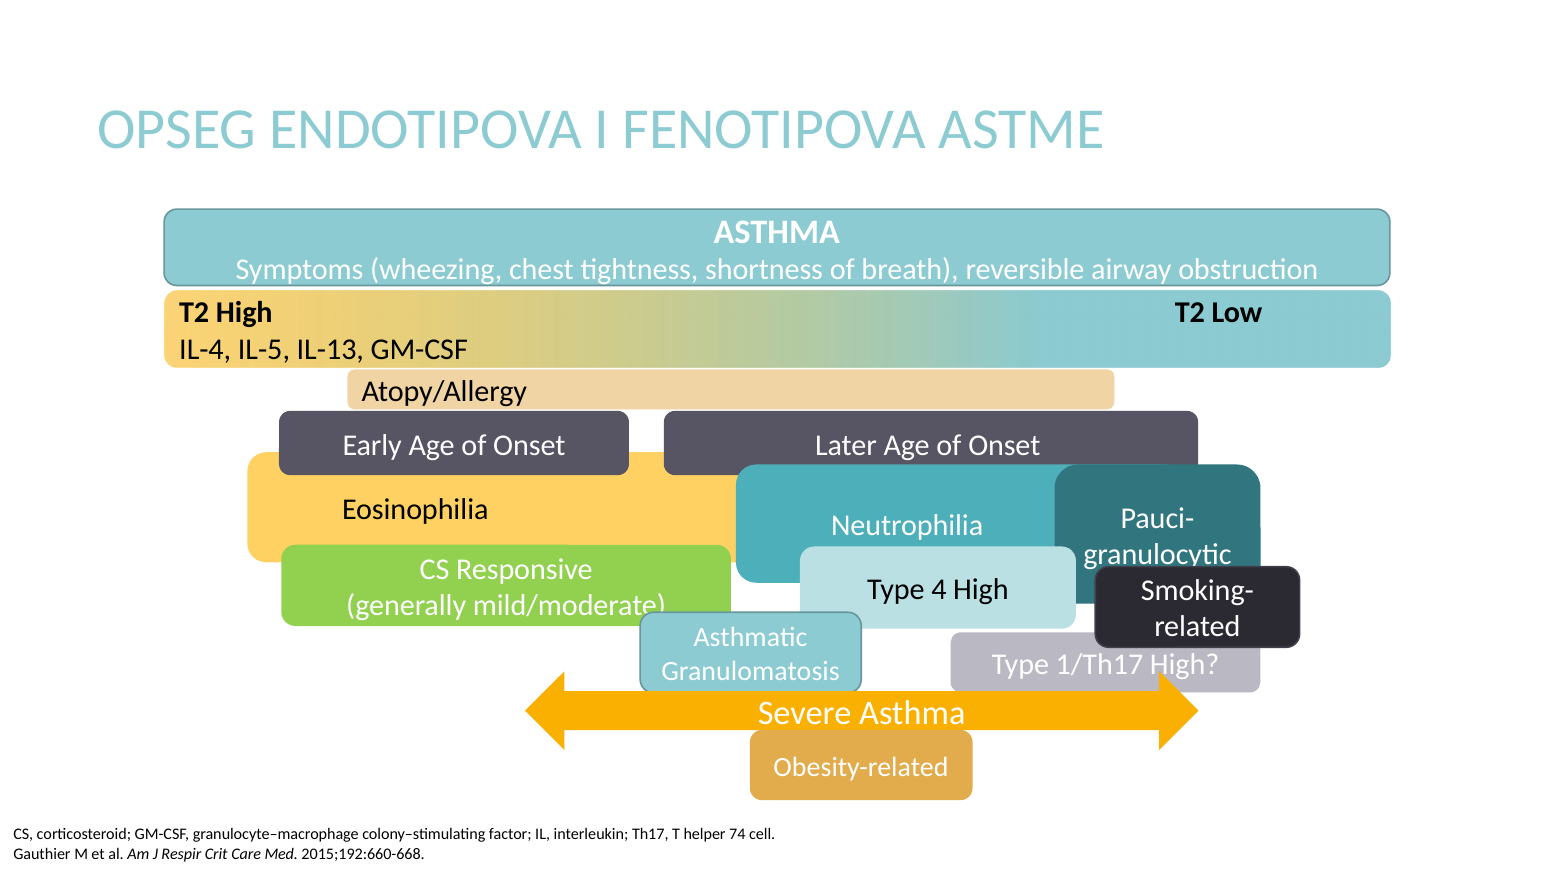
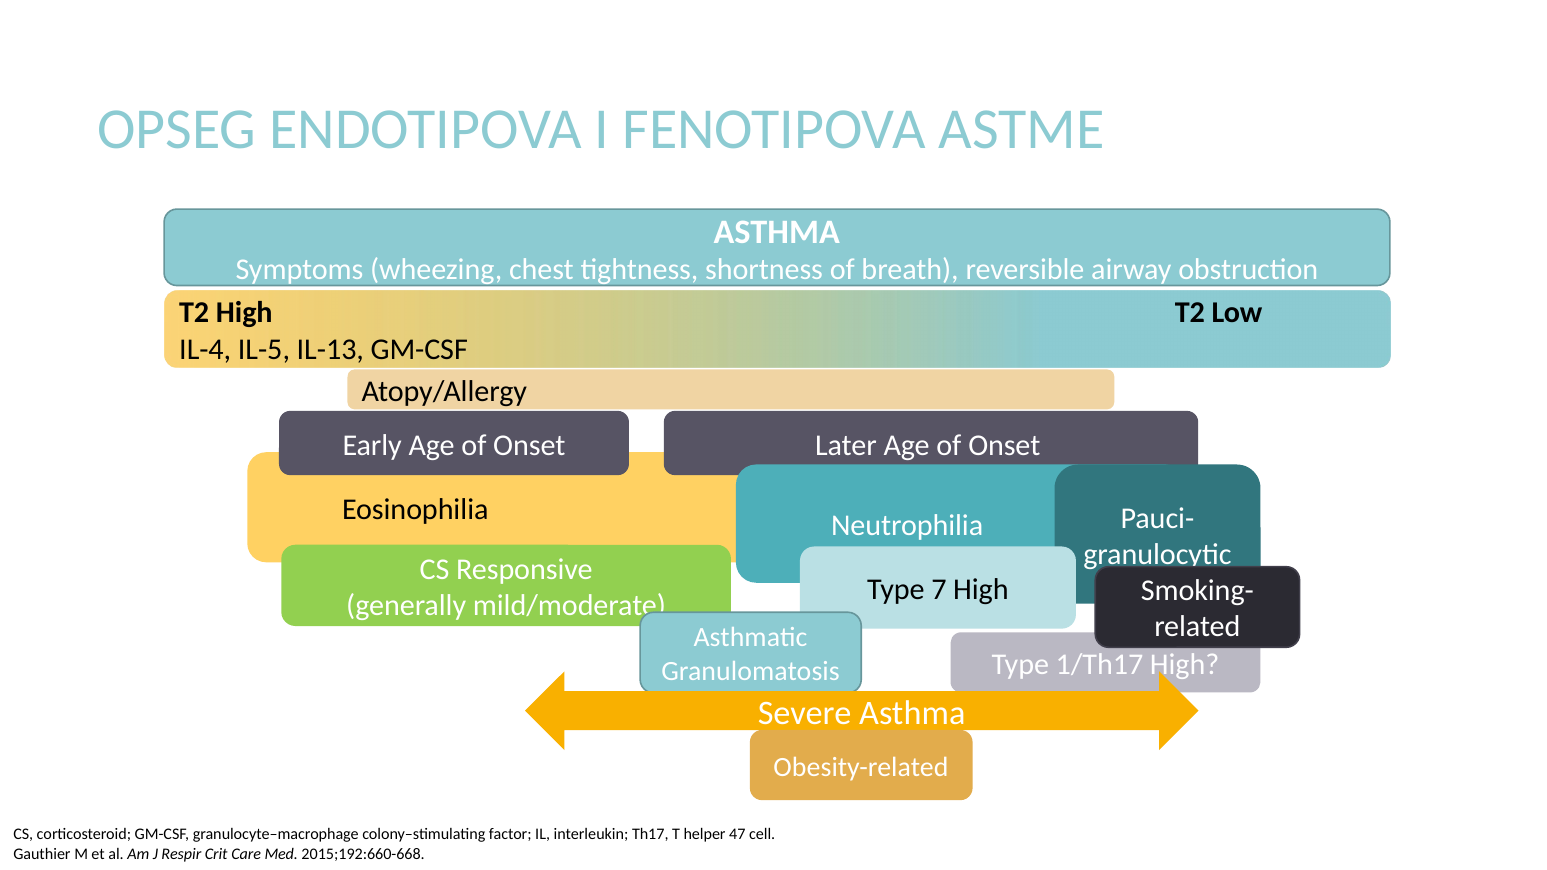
4: 4 -> 7
74: 74 -> 47
